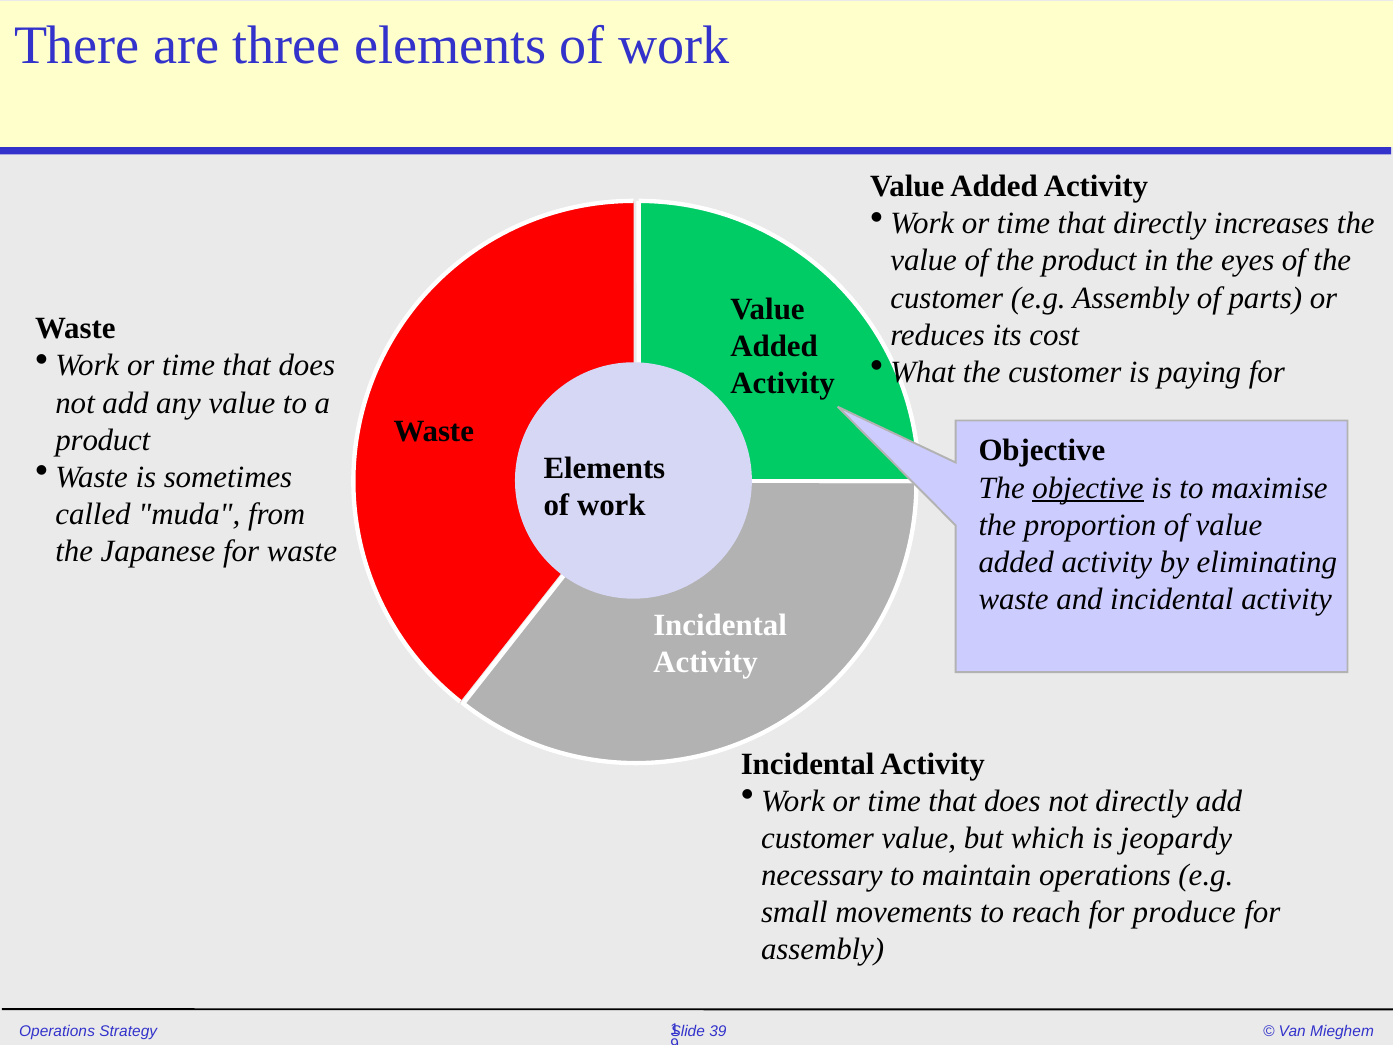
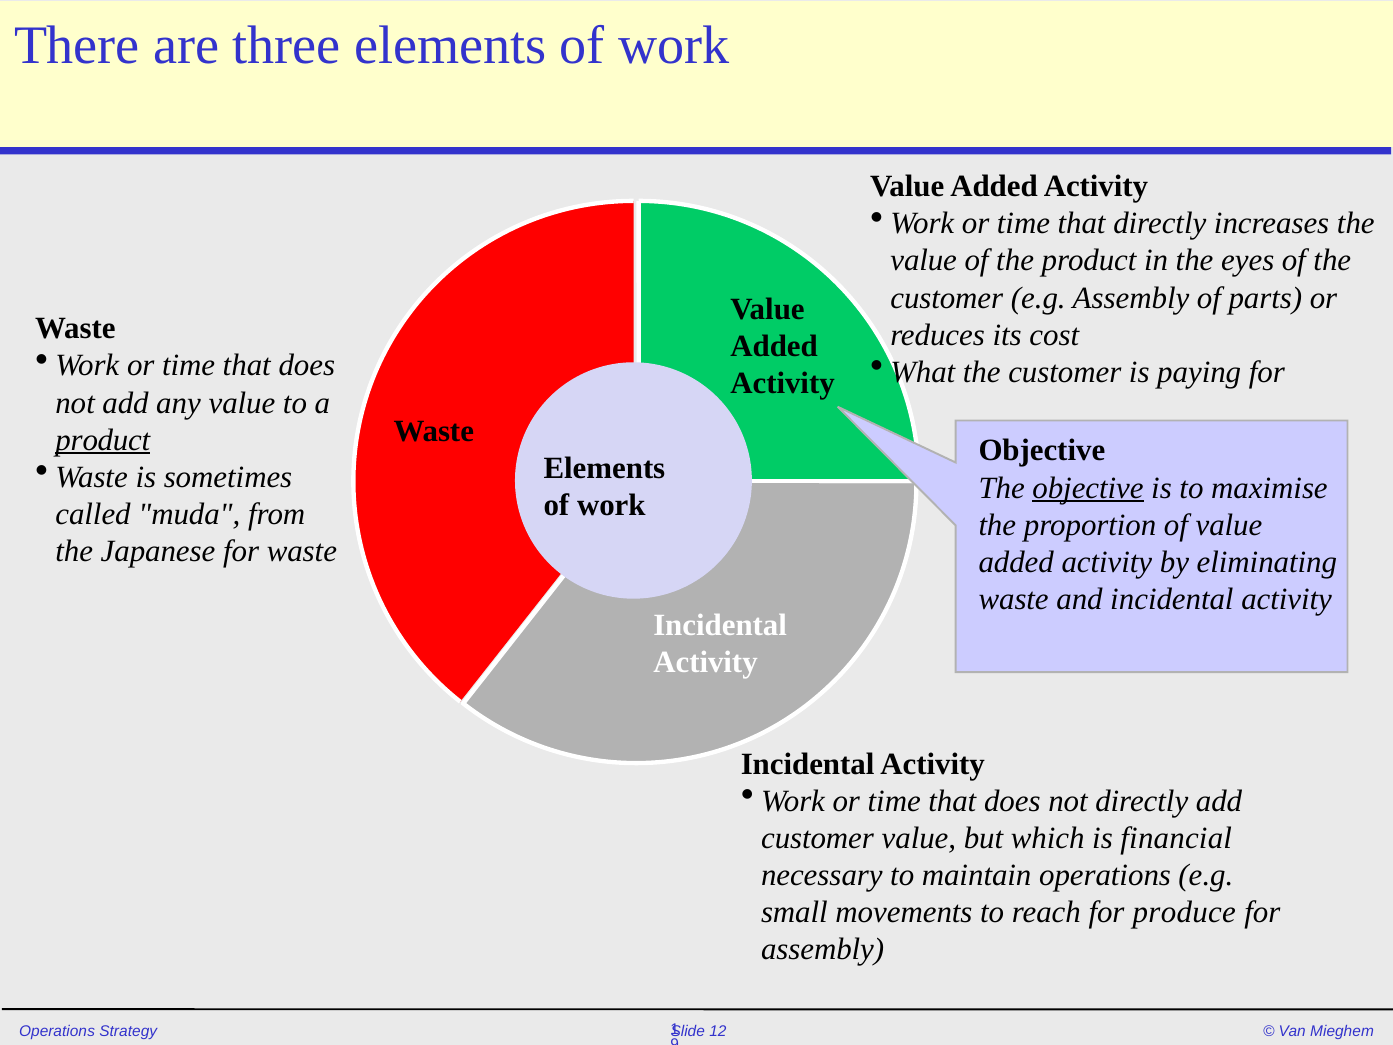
product at (103, 440) underline: none -> present
jeopardy: jeopardy -> financial
39: 39 -> 12
